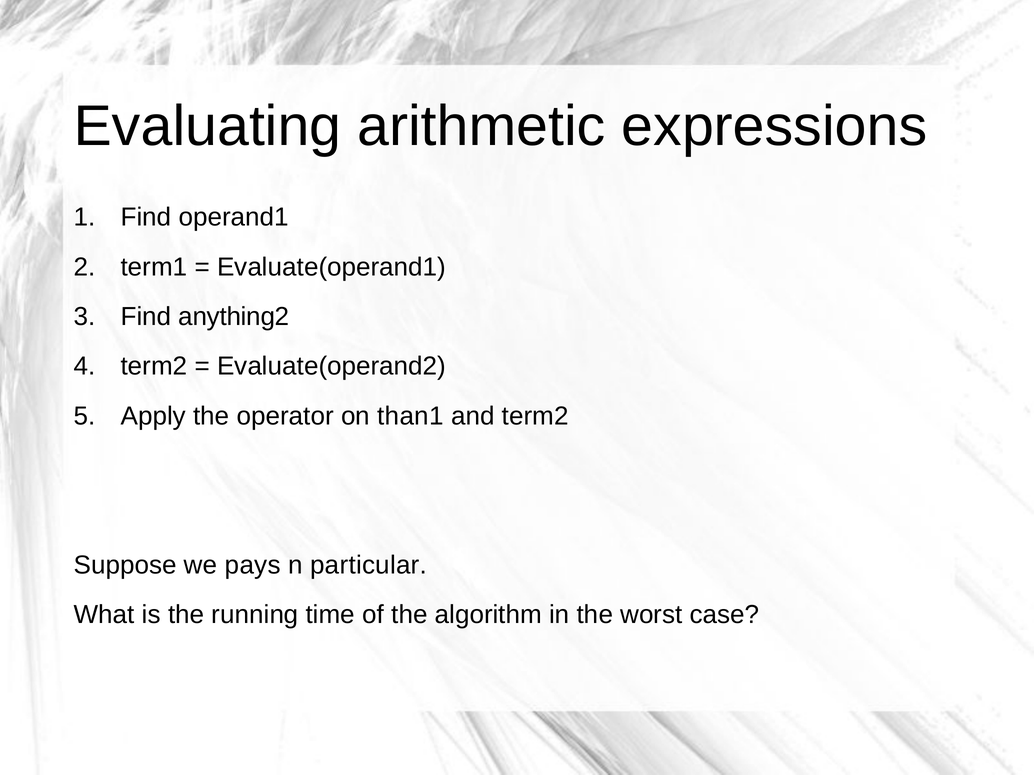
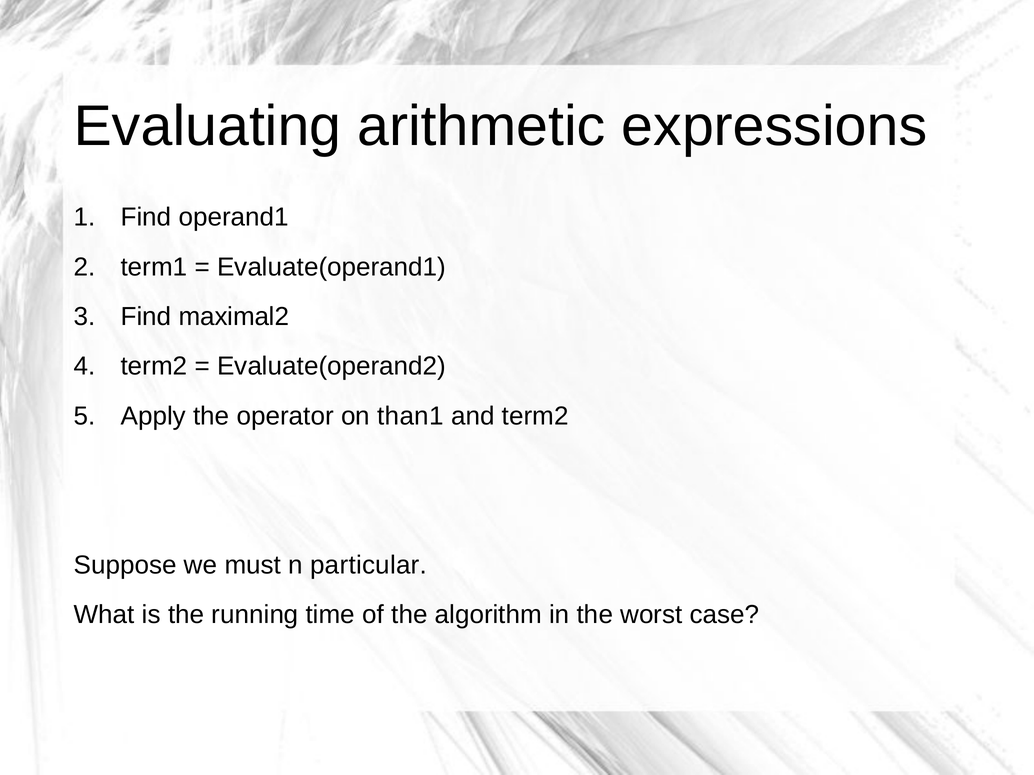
anything2: anything2 -> maximal2
pays: pays -> must
